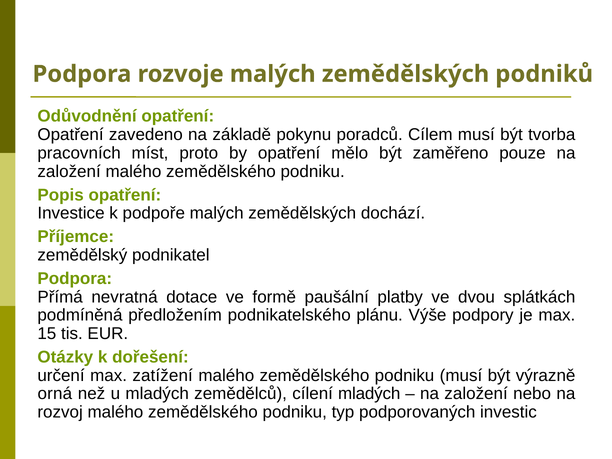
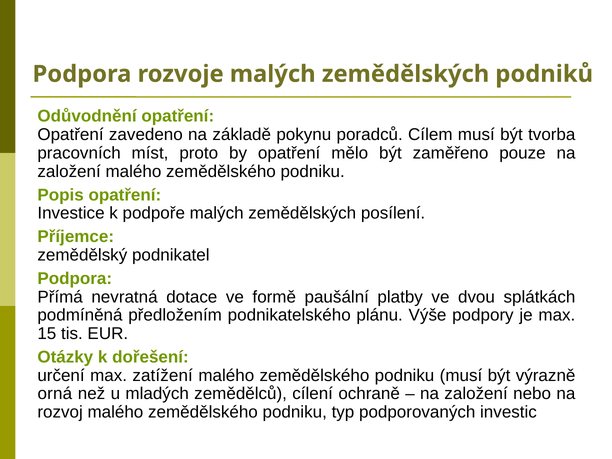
dochází: dochází -> posílení
cílení mladých: mladých -> ochraně
